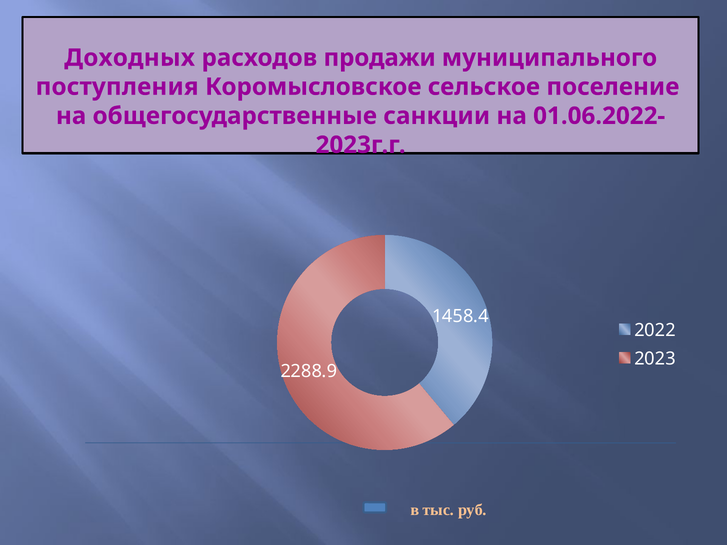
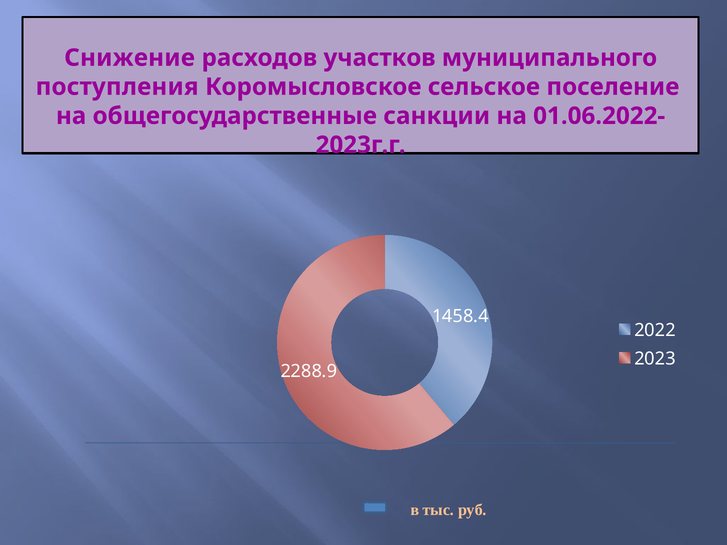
Доходных: Доходных -> Снижение
продажи: продажи -> участков
